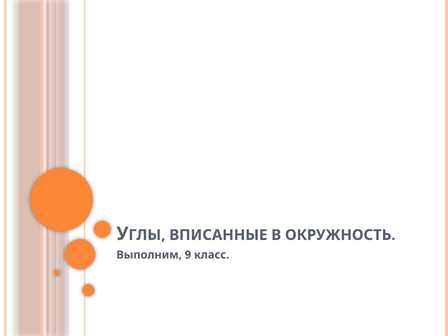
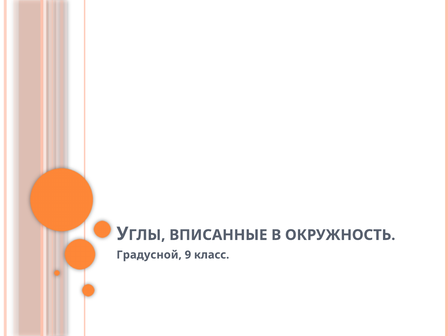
Выполним: Выполним -> Градусной
